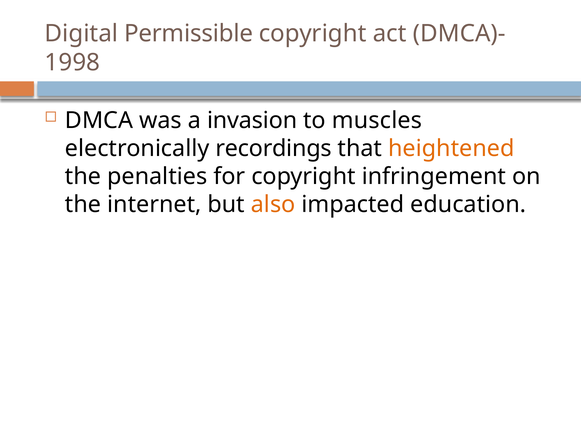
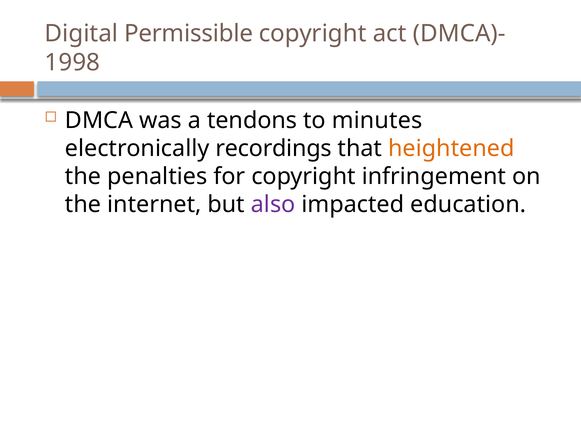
invasion: invasion -> tendons
muscles: muscles -> minutes
also colour: orange -> purple
